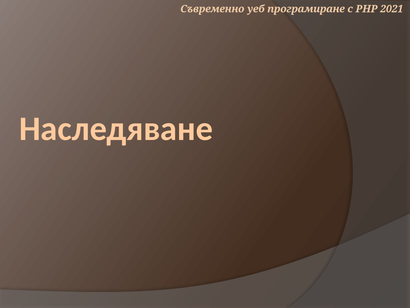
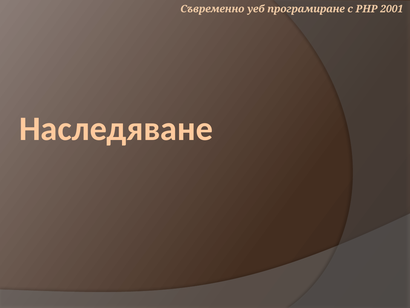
2021: 2021 -> 2001
